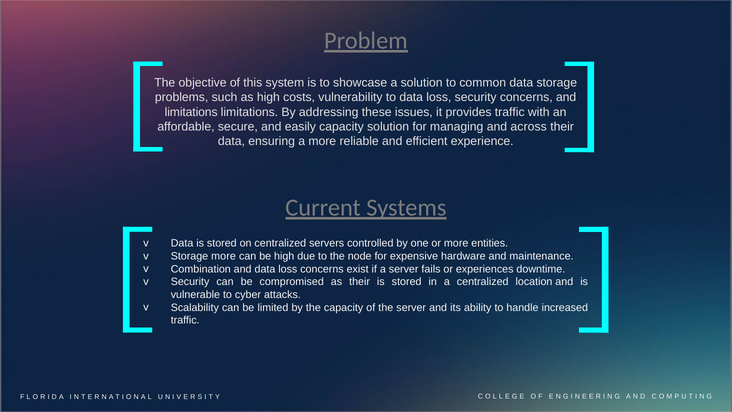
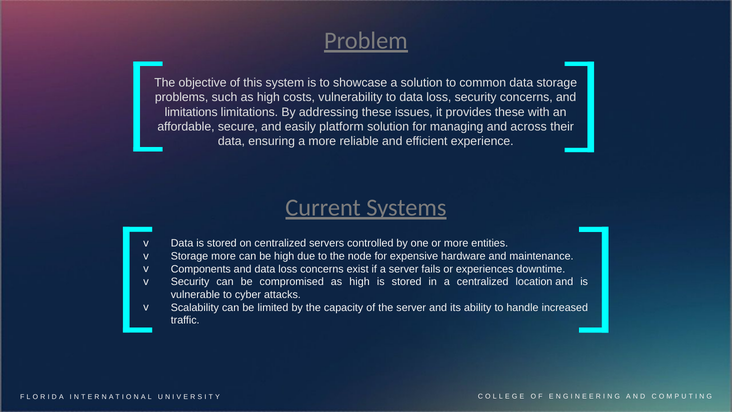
provides traffic: traffic -> these
easily capacity: capacity -> platform
Combination: Combination -> Components
compromised as their: their -> high
